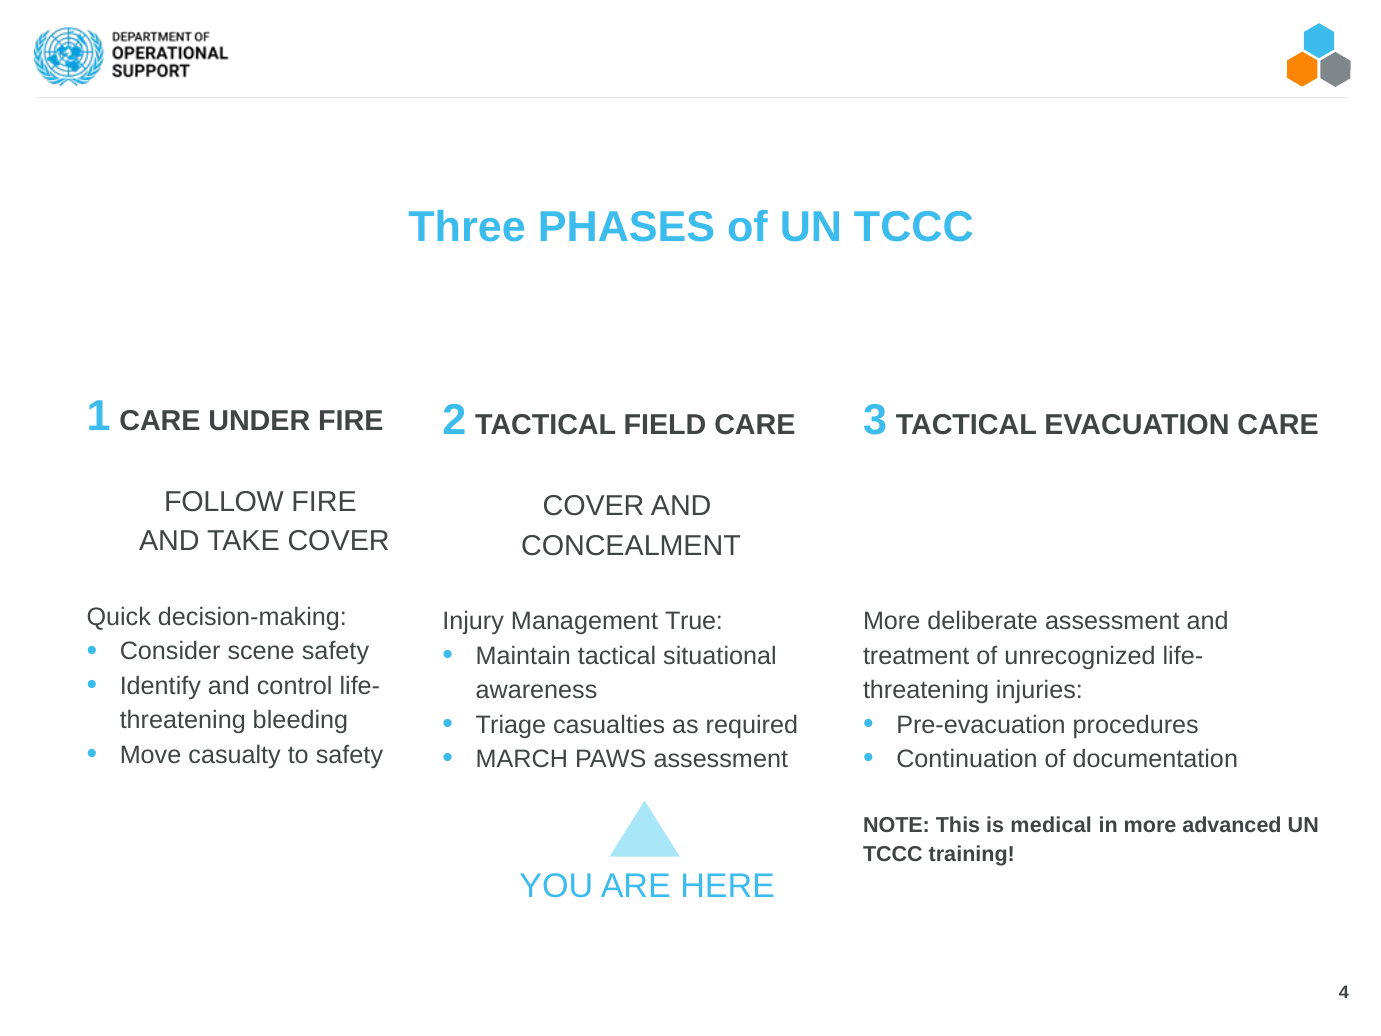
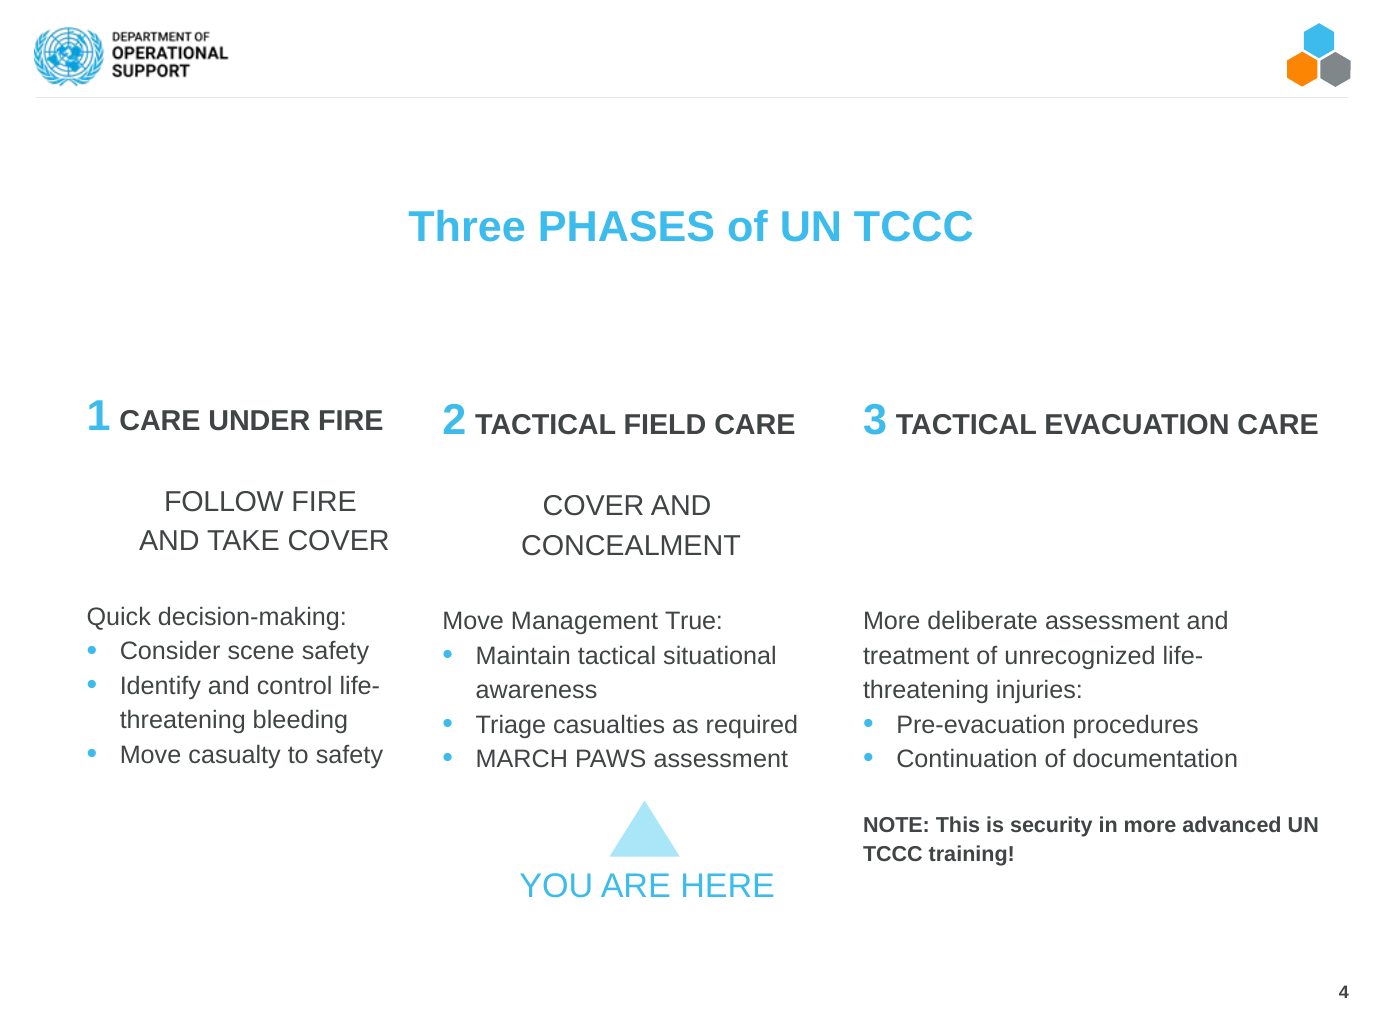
Injury at (473, 621): Injury -> Move
medical: medical -> security
